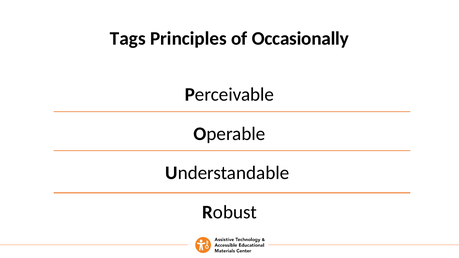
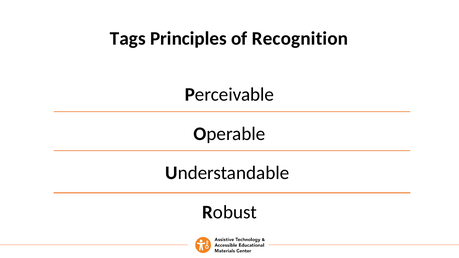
Occasionally: Occasionally -> Recognition
